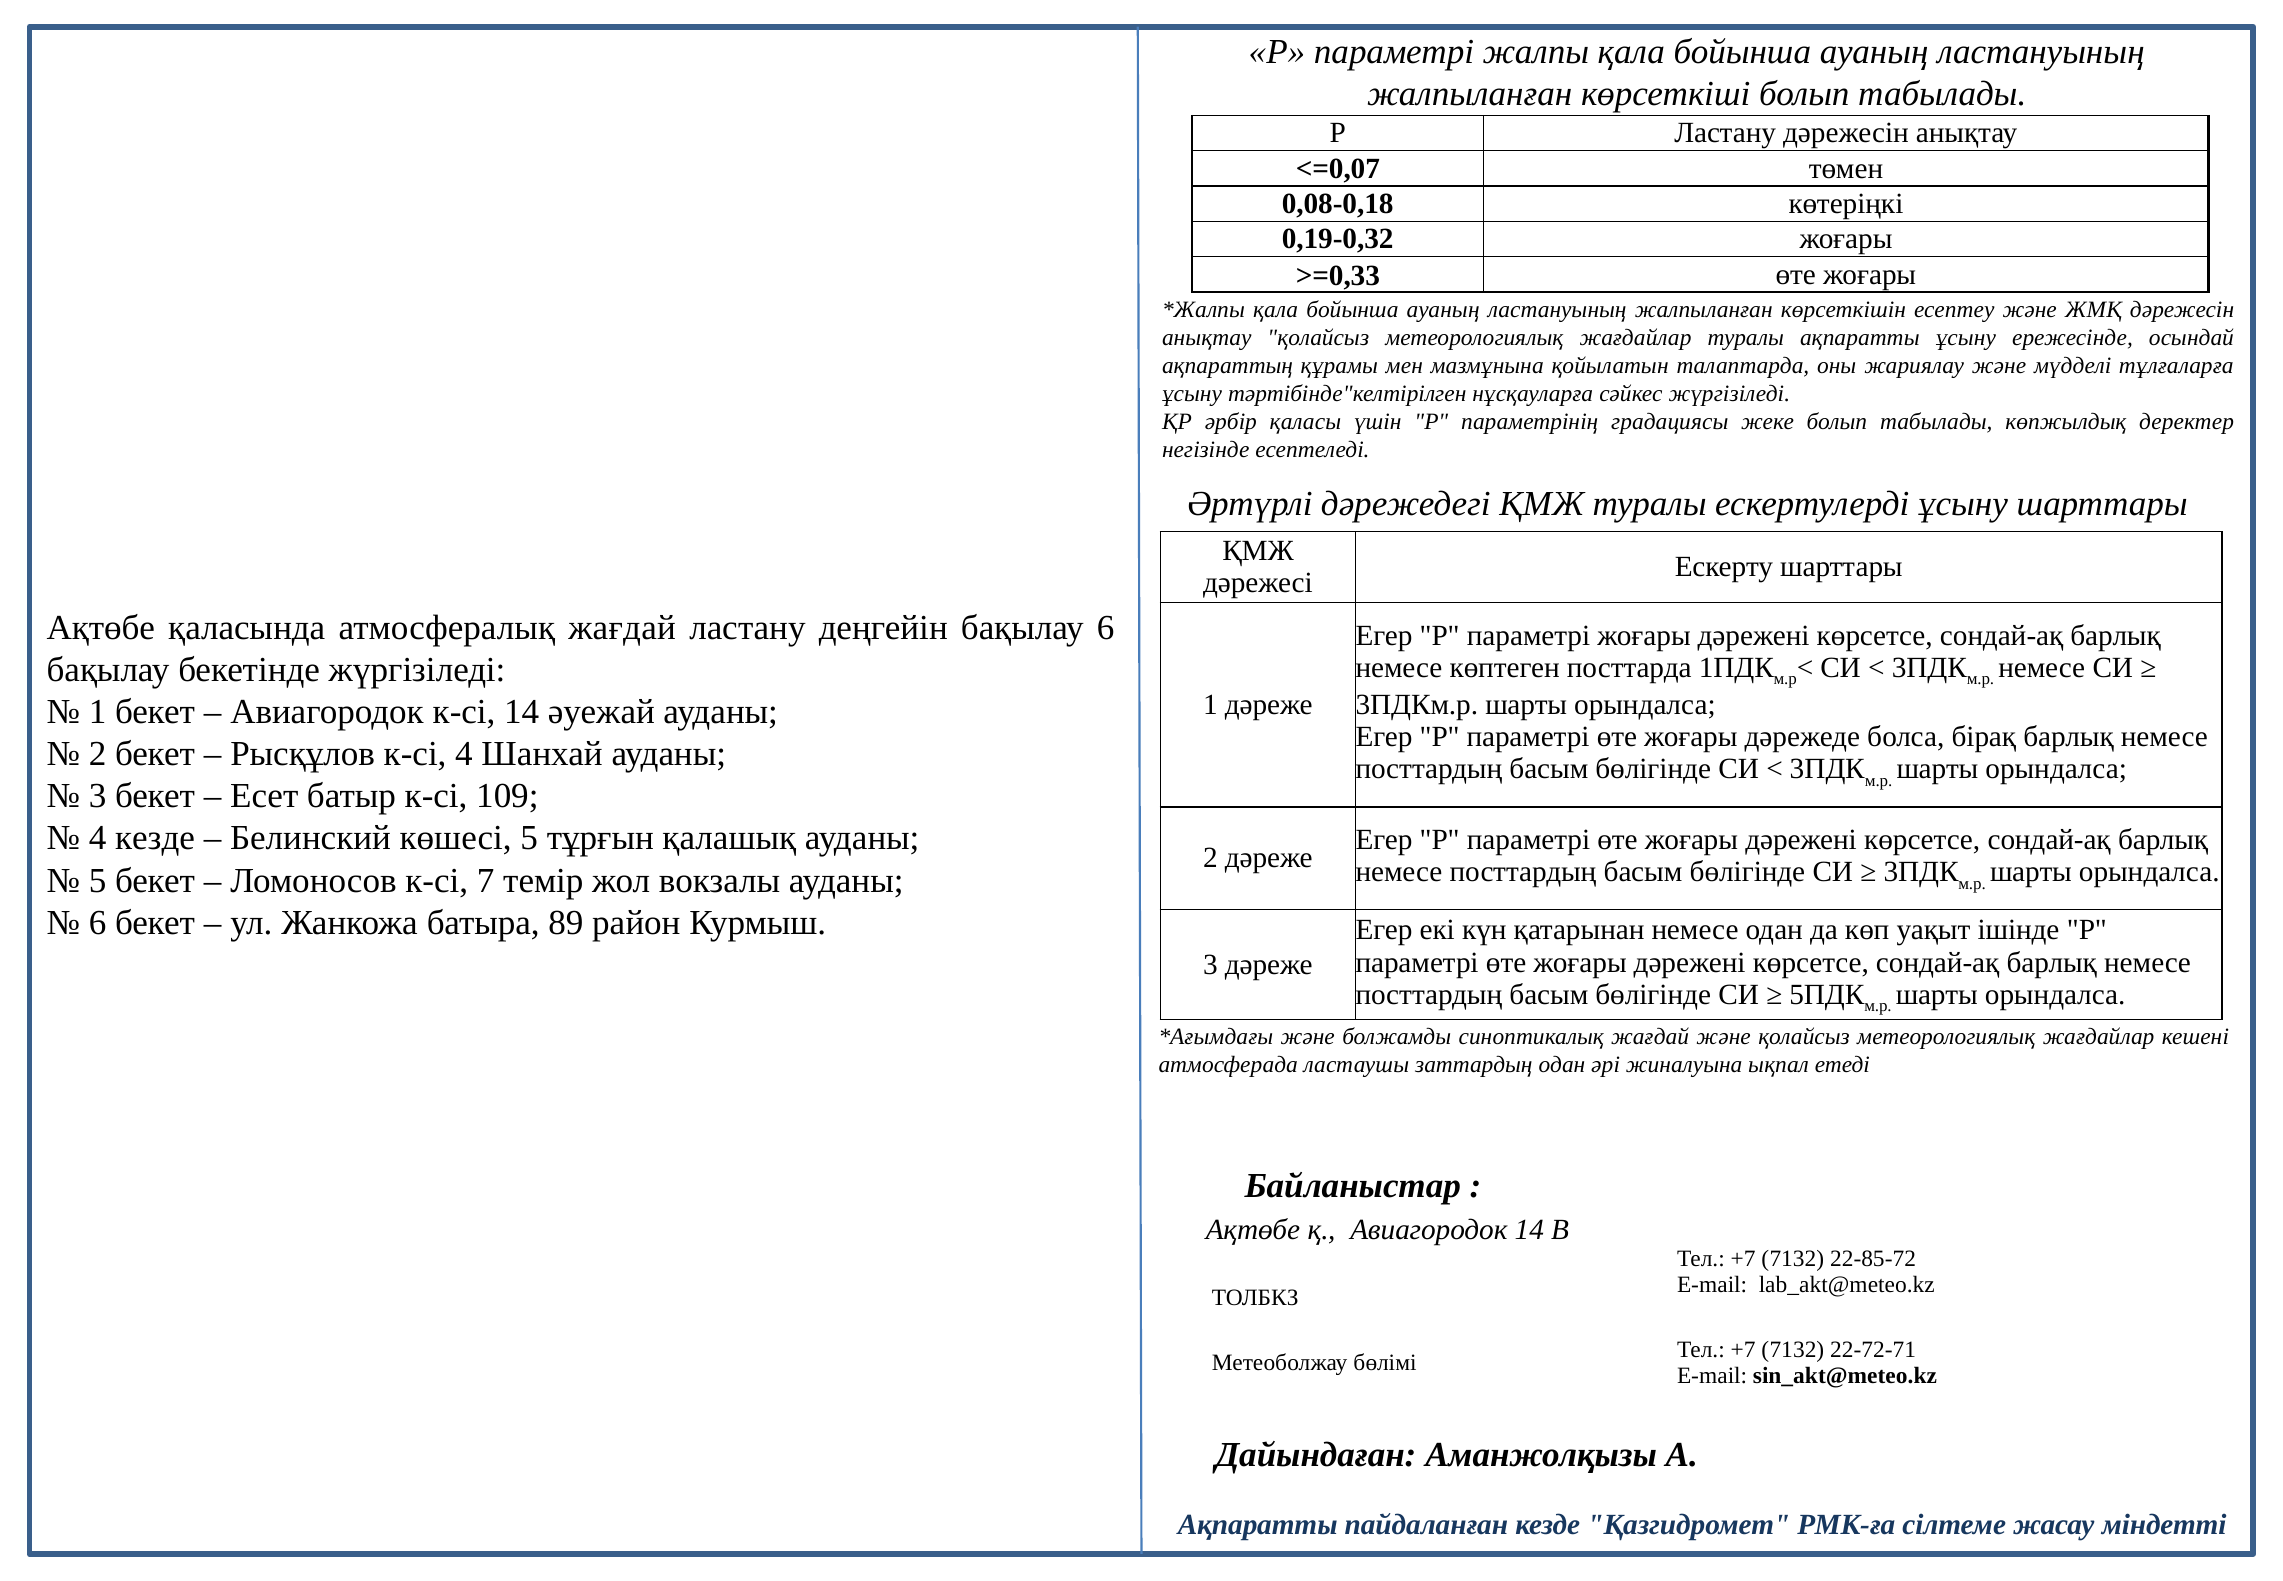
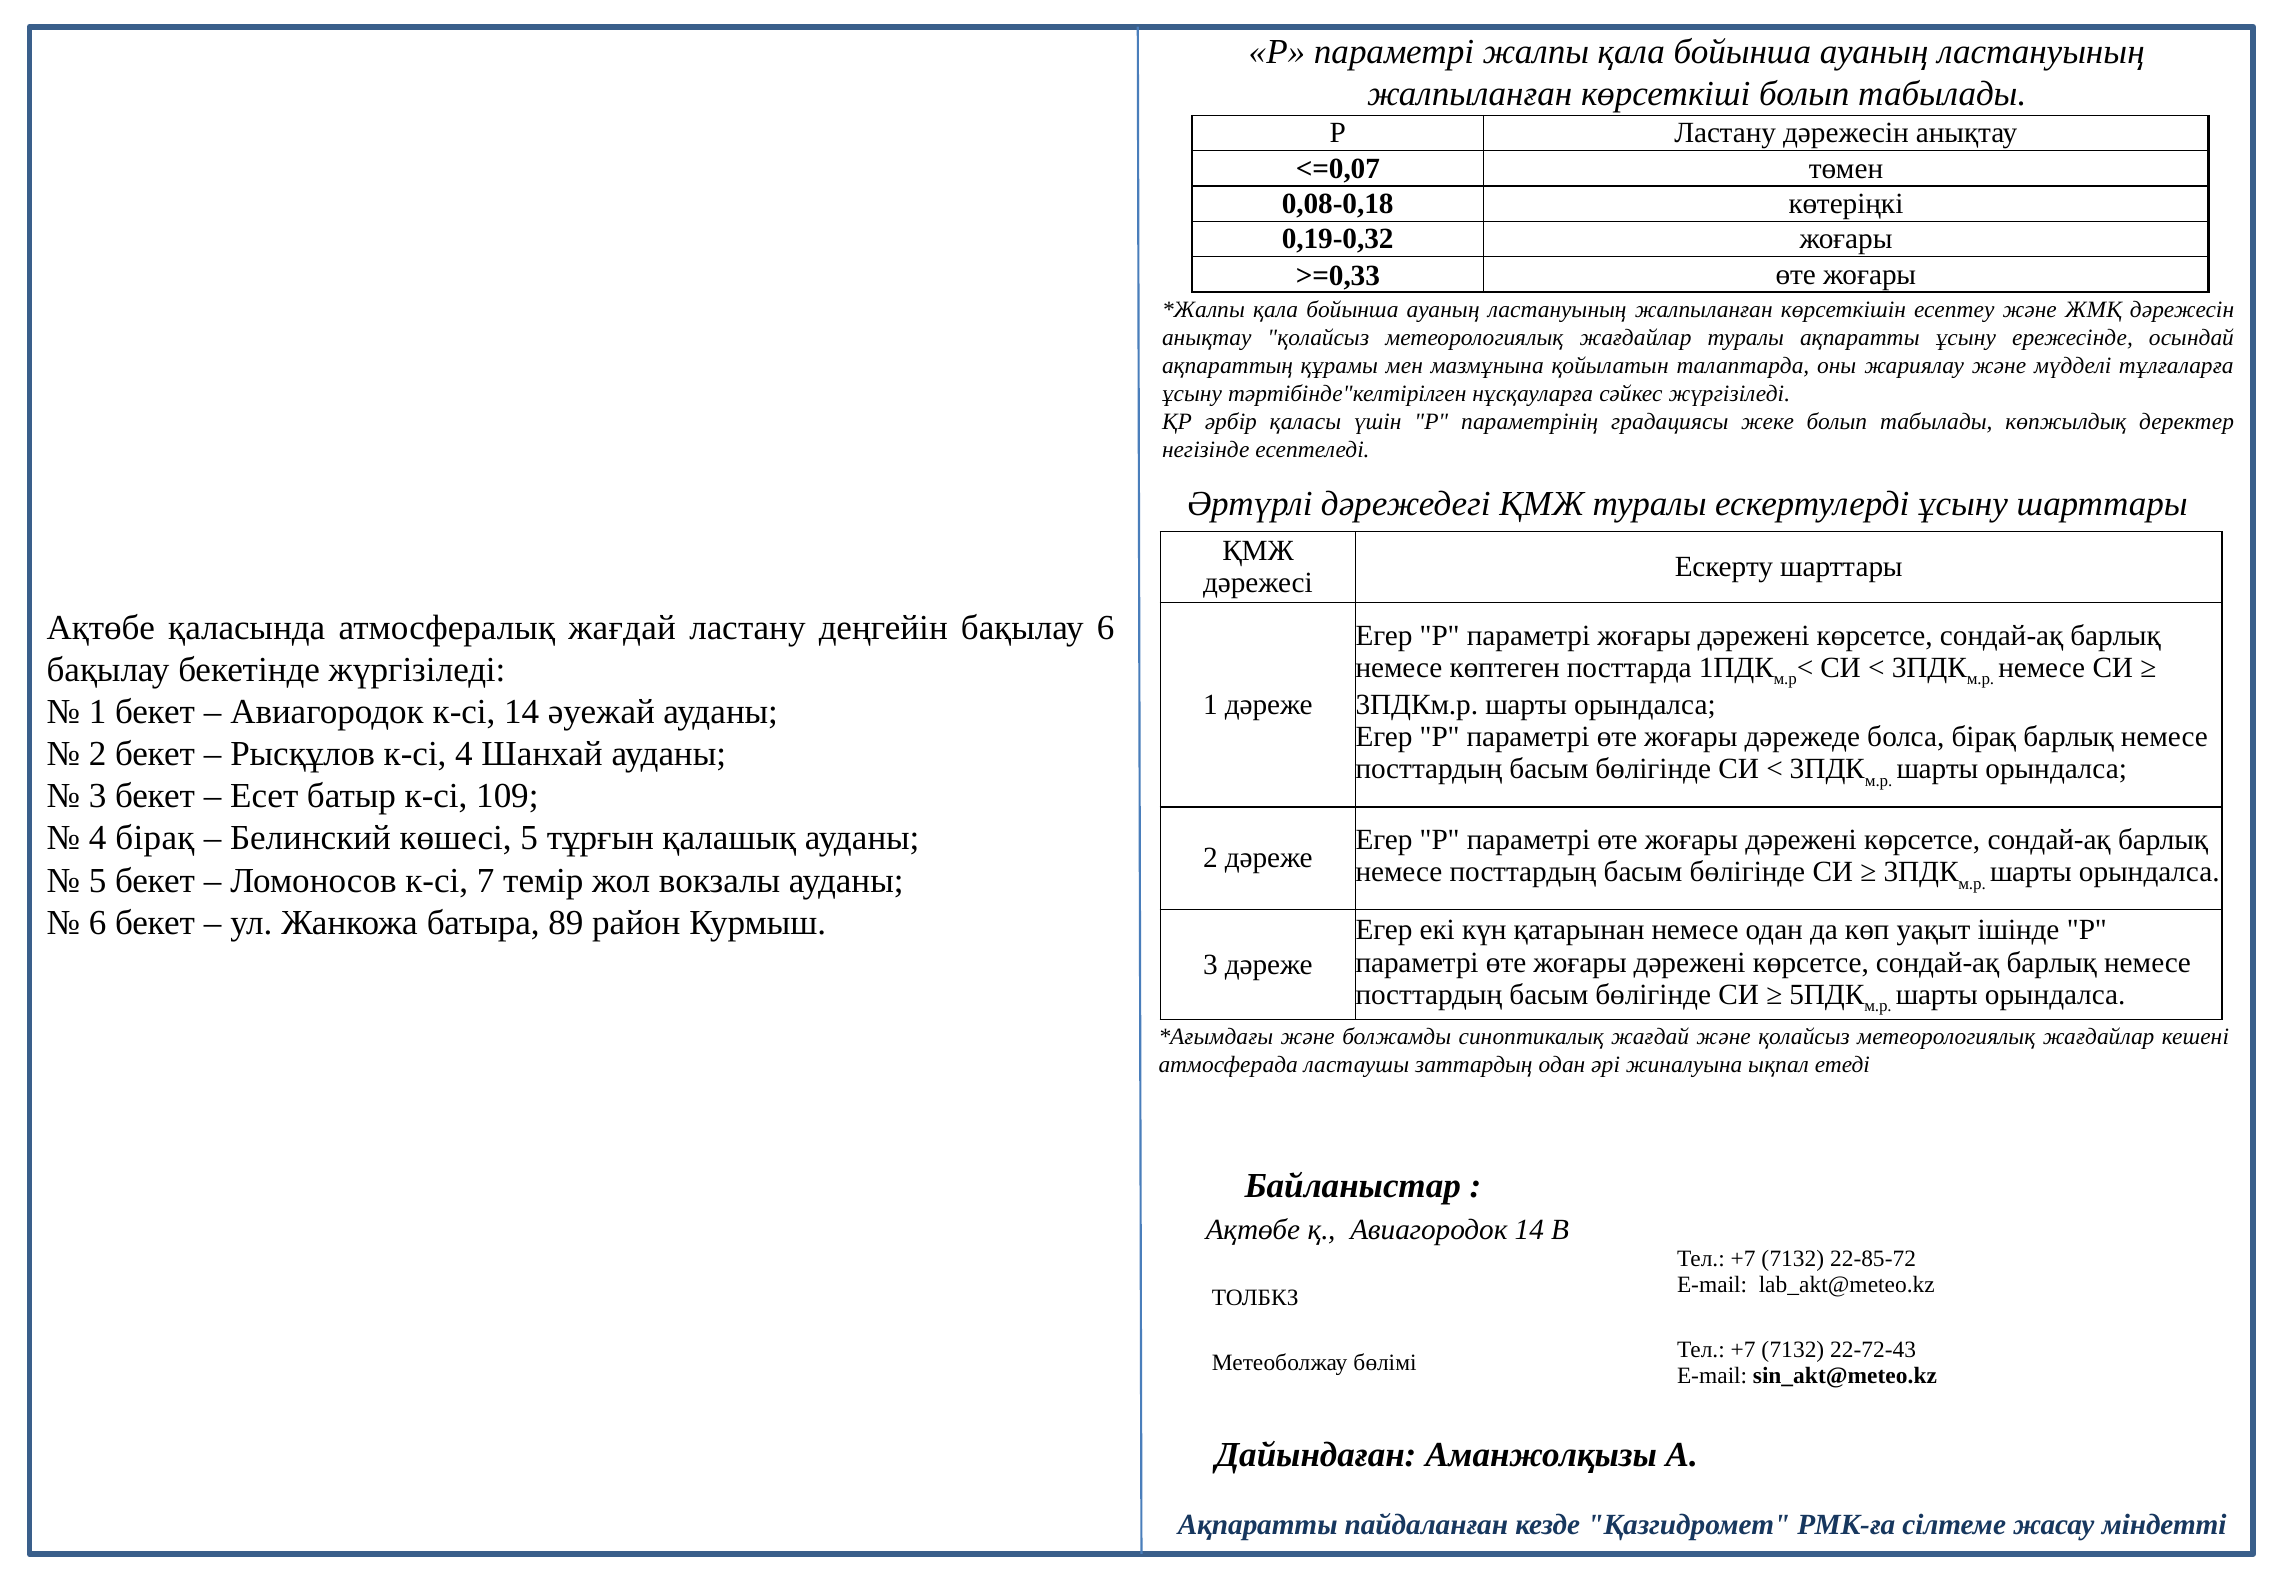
4 кезде: кезде -> бірақ
22-72-71: 22-72-71 -> 22-72-43
